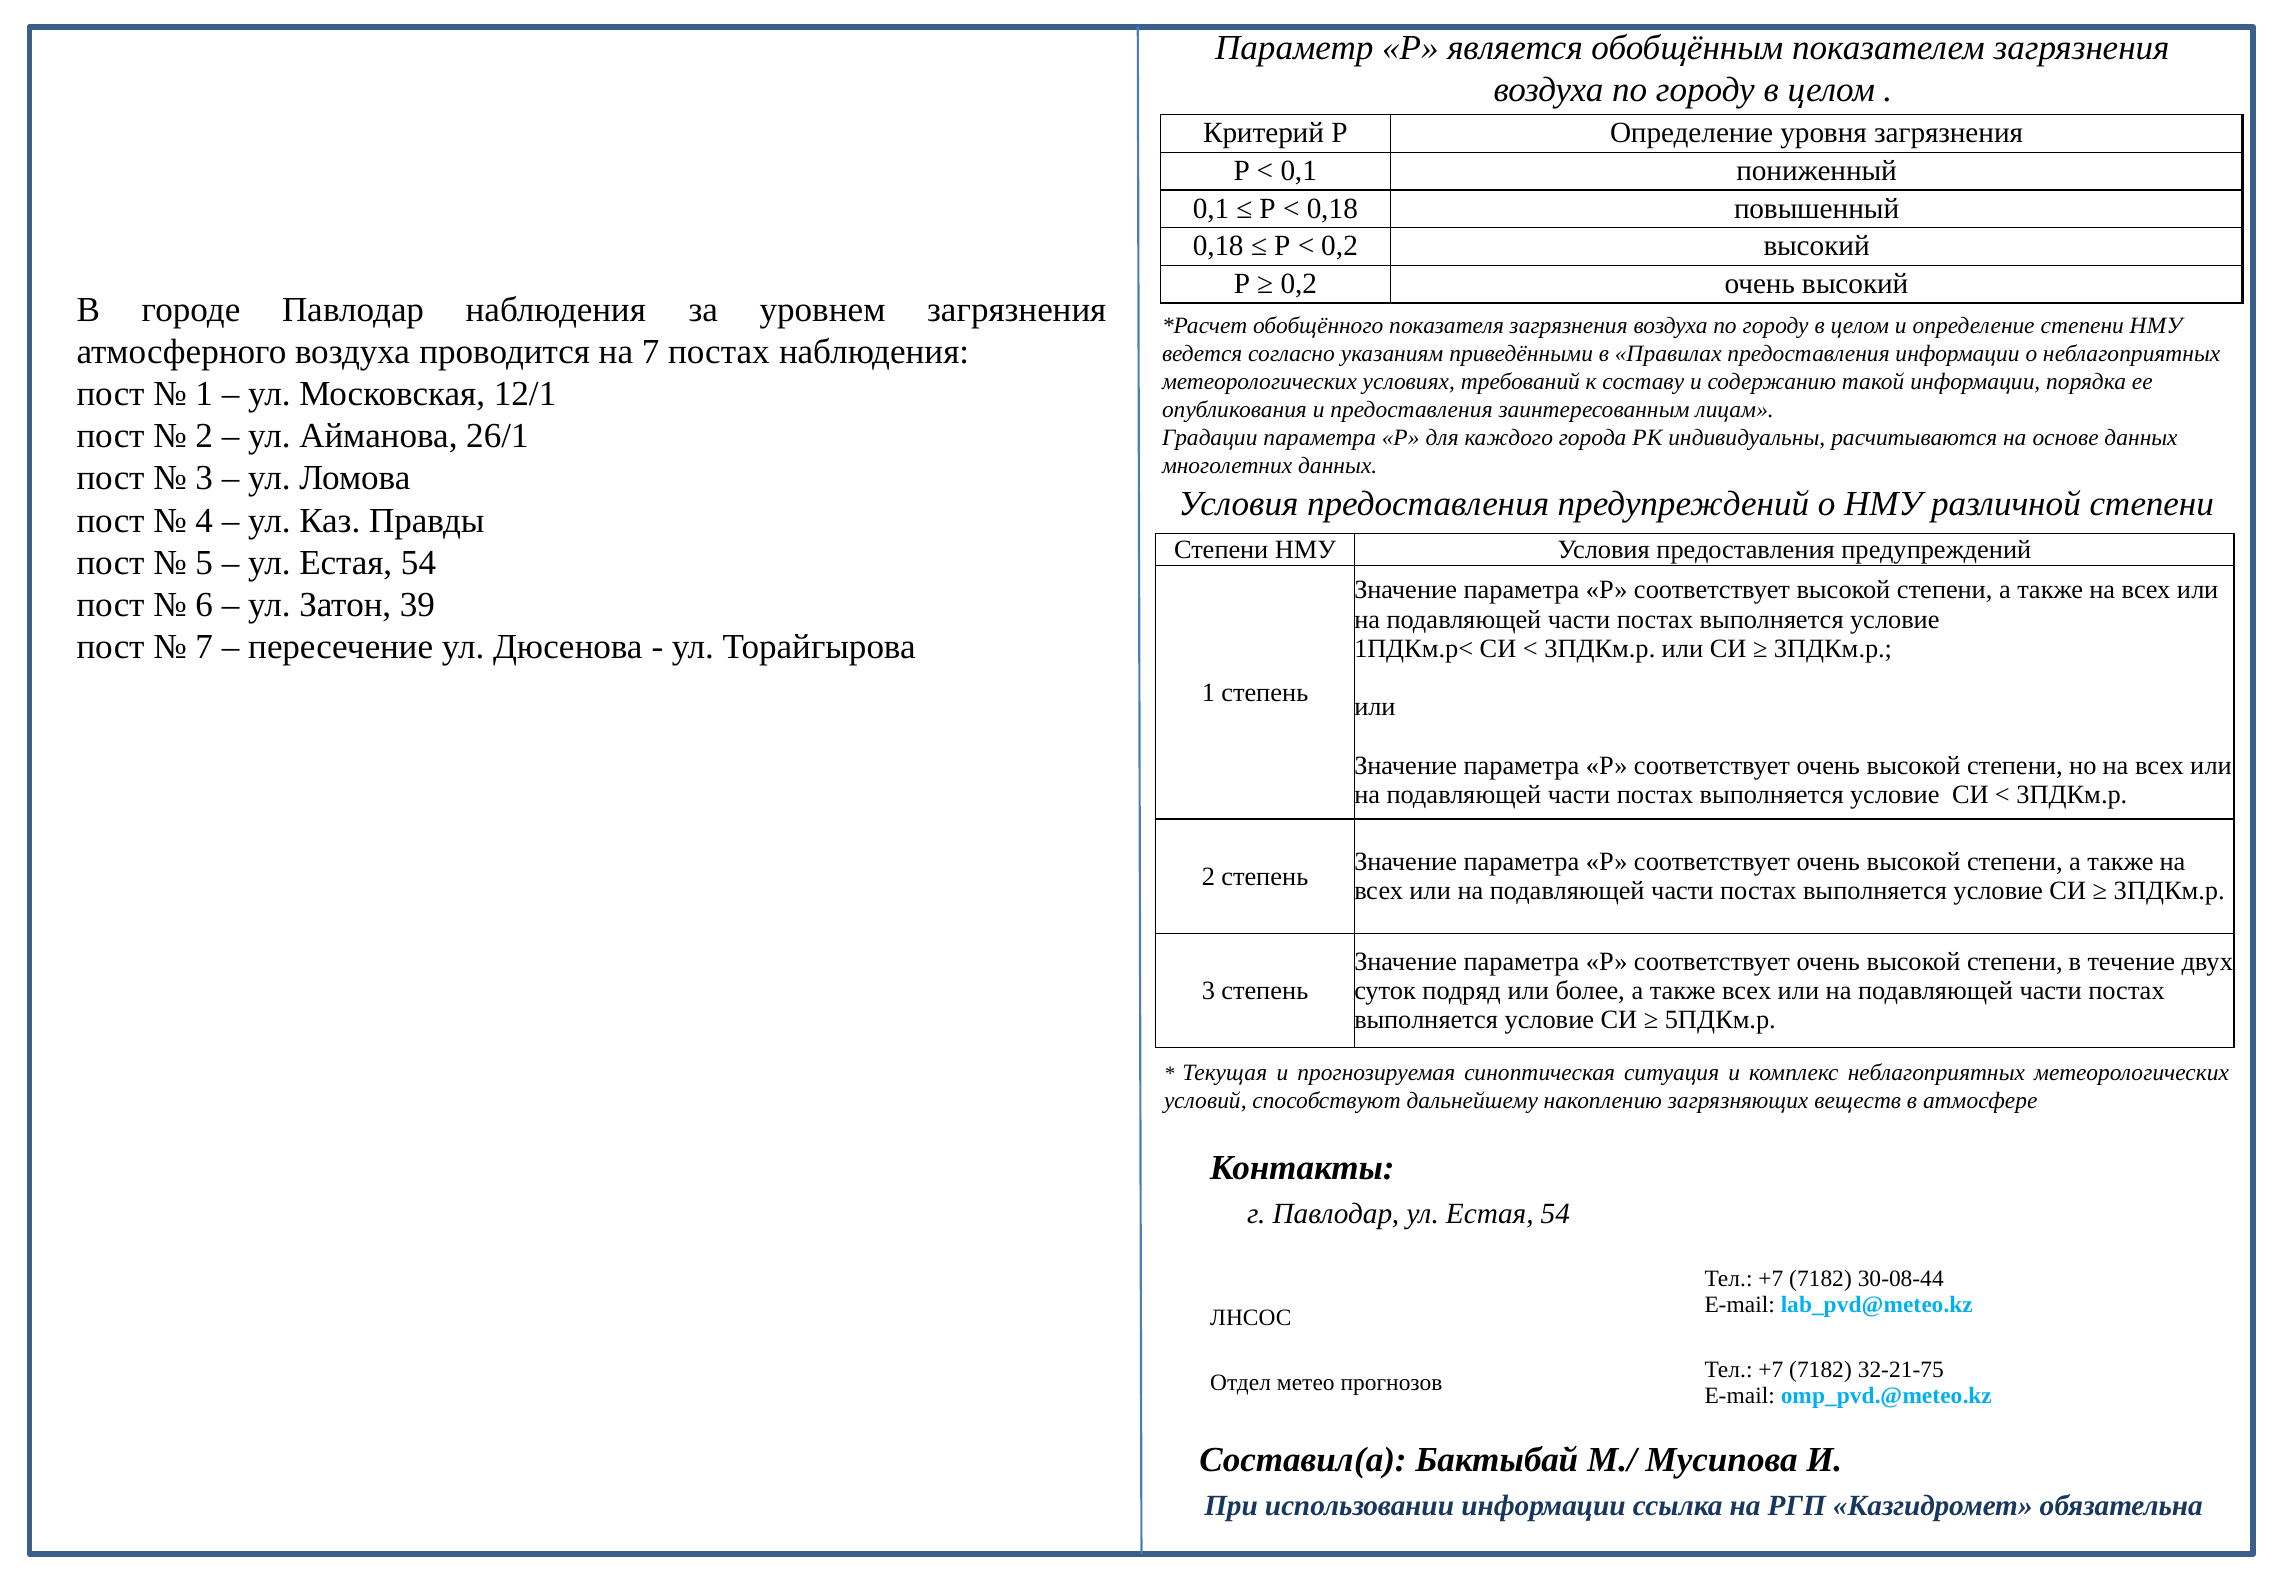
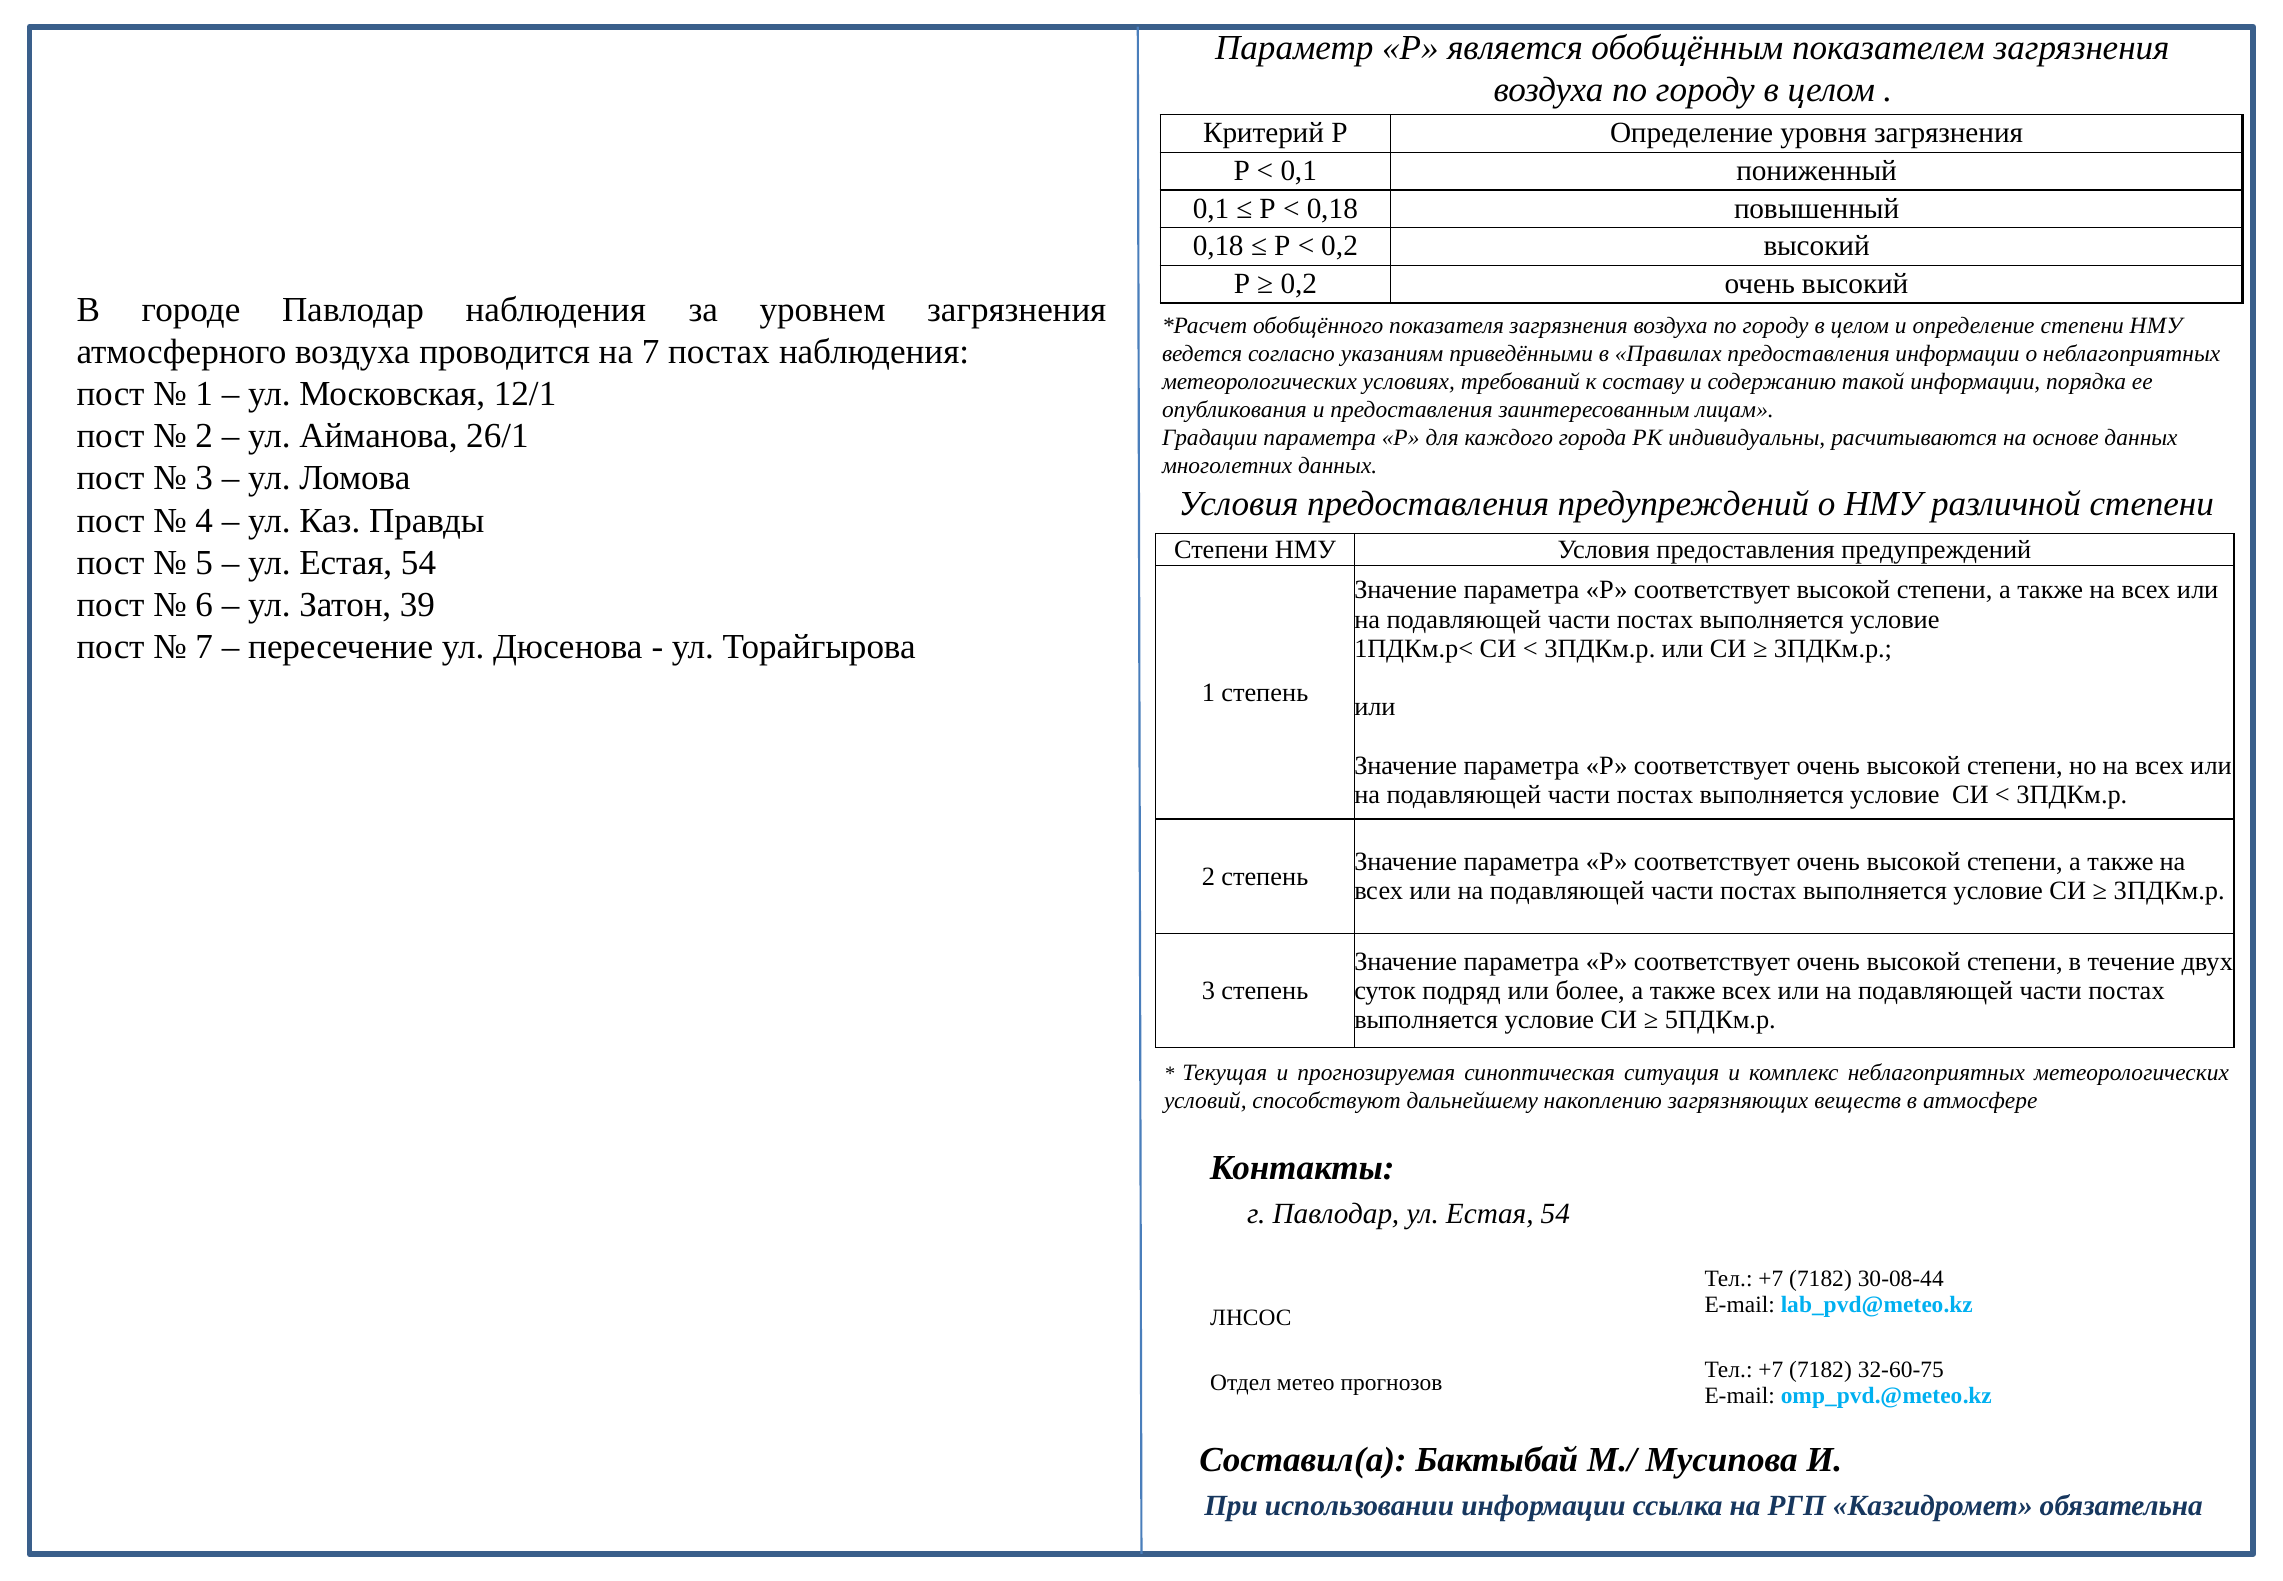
32-21-75: 32-21-75 -> 32-60-75
